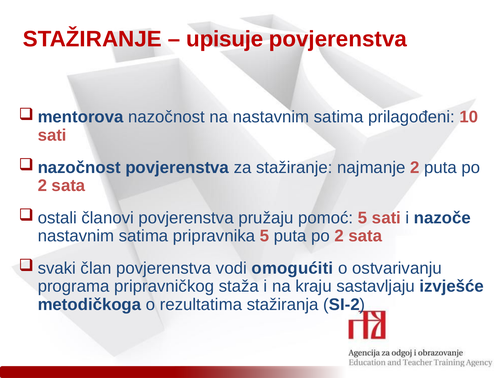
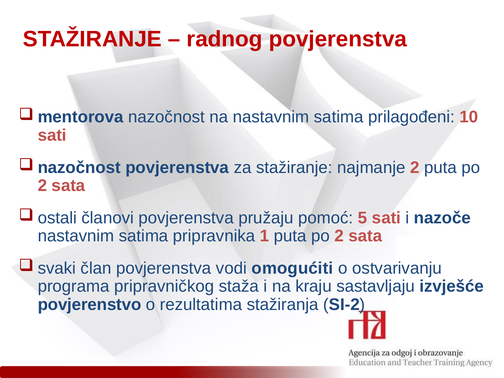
upisuje: upisuje -> radnog
pripravnika 5: 5 -> 1
metodičkoga: metodičkoga -> povjerenstvo
